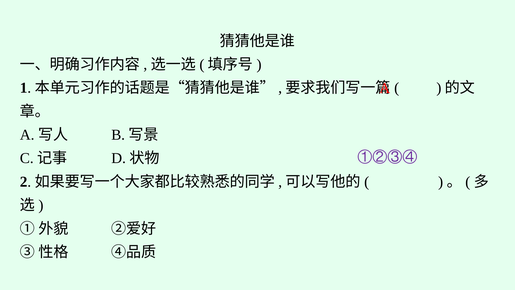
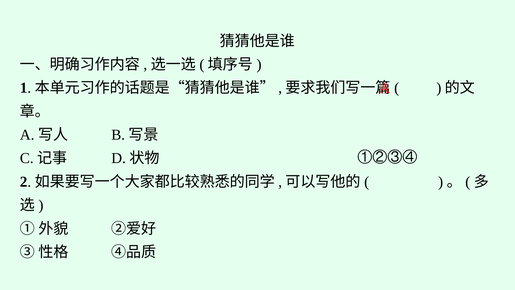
①②③④ colour: purple -> black
